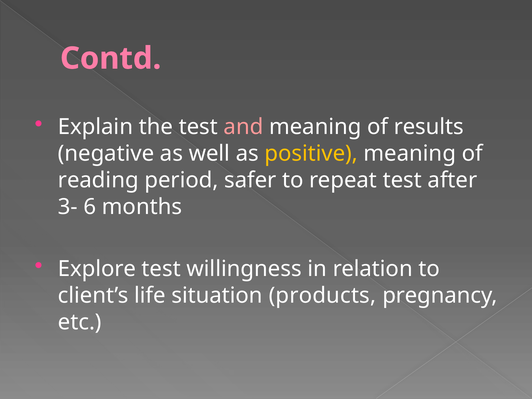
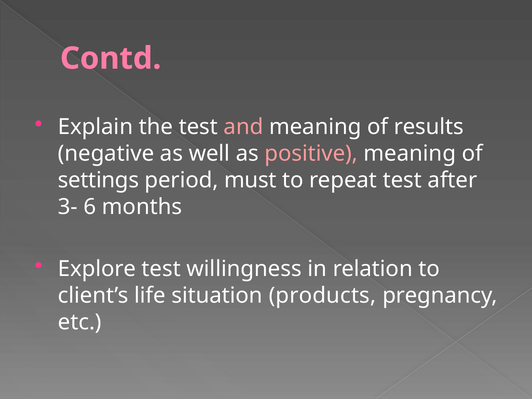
positive colour: yellow -> pink
reading: reading -> settings
safer: safer -> must
